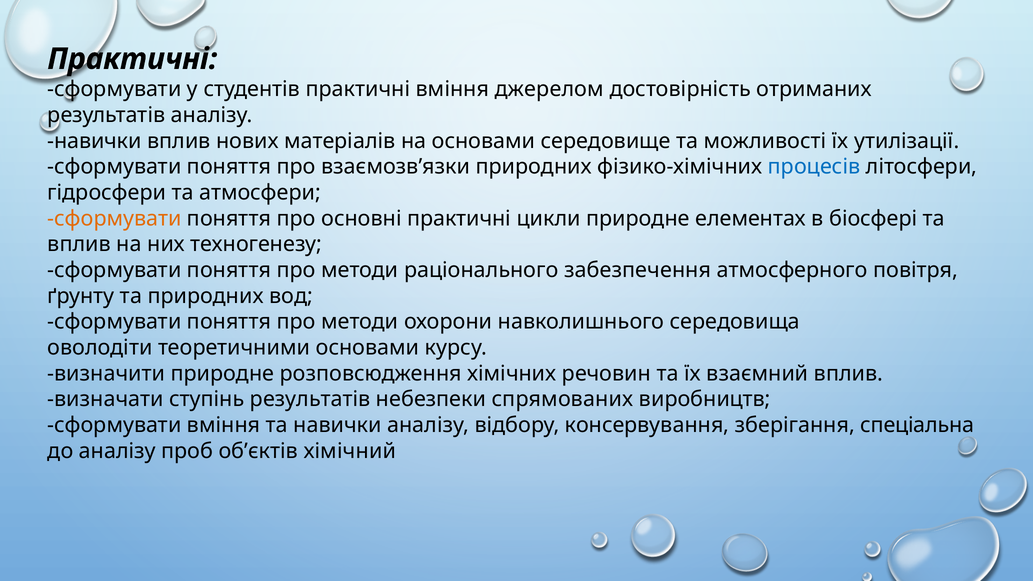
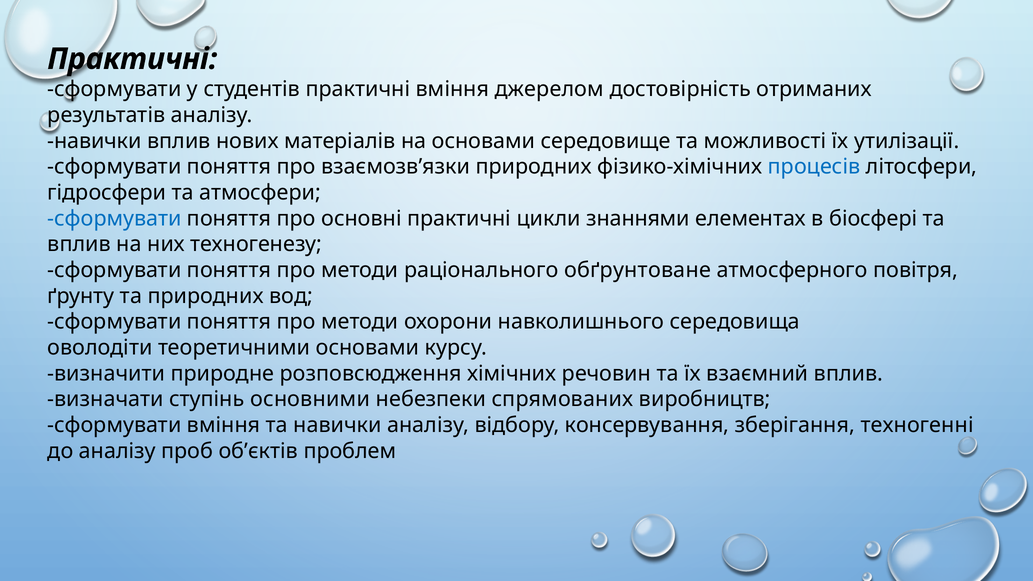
сформувати at (114, 219) colour: orange -> blue
цикли природне: природне -> знаннями
забезпечення: забезпечення -> обґрунтоване
ступінь результатів: результатів -> основними
спеціальна: спеціальна -> техногенні
хімічний: хімічний -> проблем
